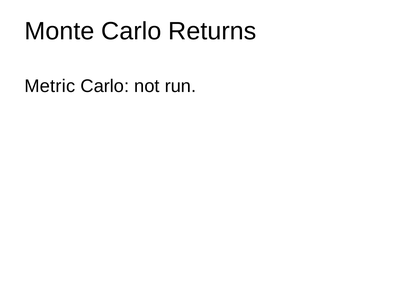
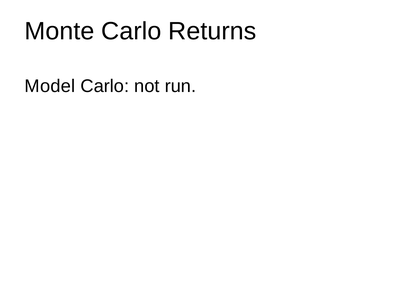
Metric: Metric -> Model
